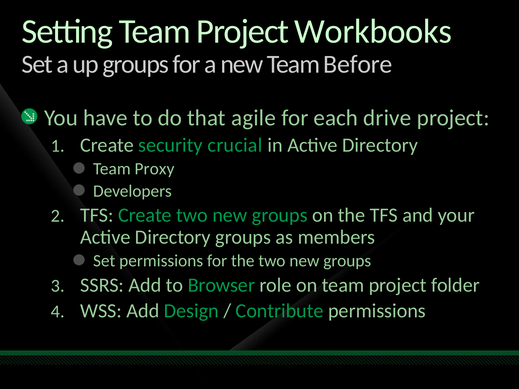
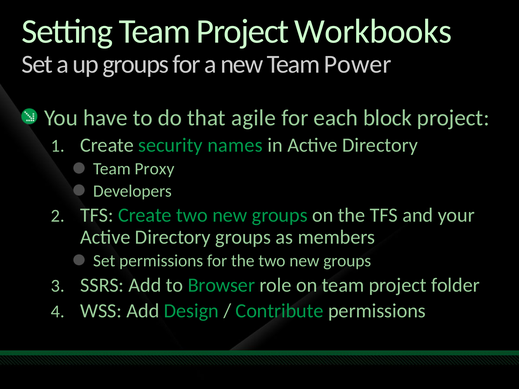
Before: Before -> Power
drive: drive -> block
crucial: crucial -> names
